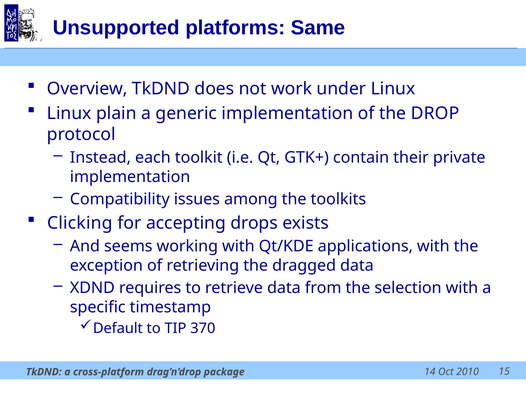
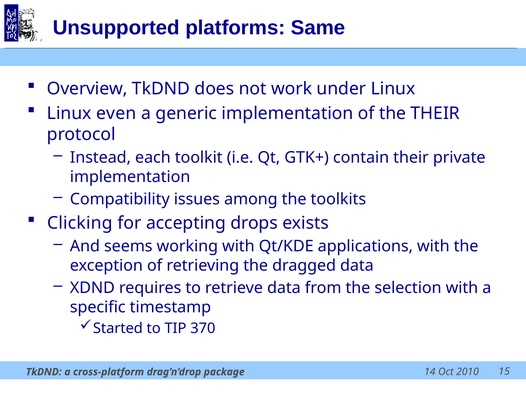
plain: plain -> even
the DROP: DROP -> THEIR
Default: Default -> Started
